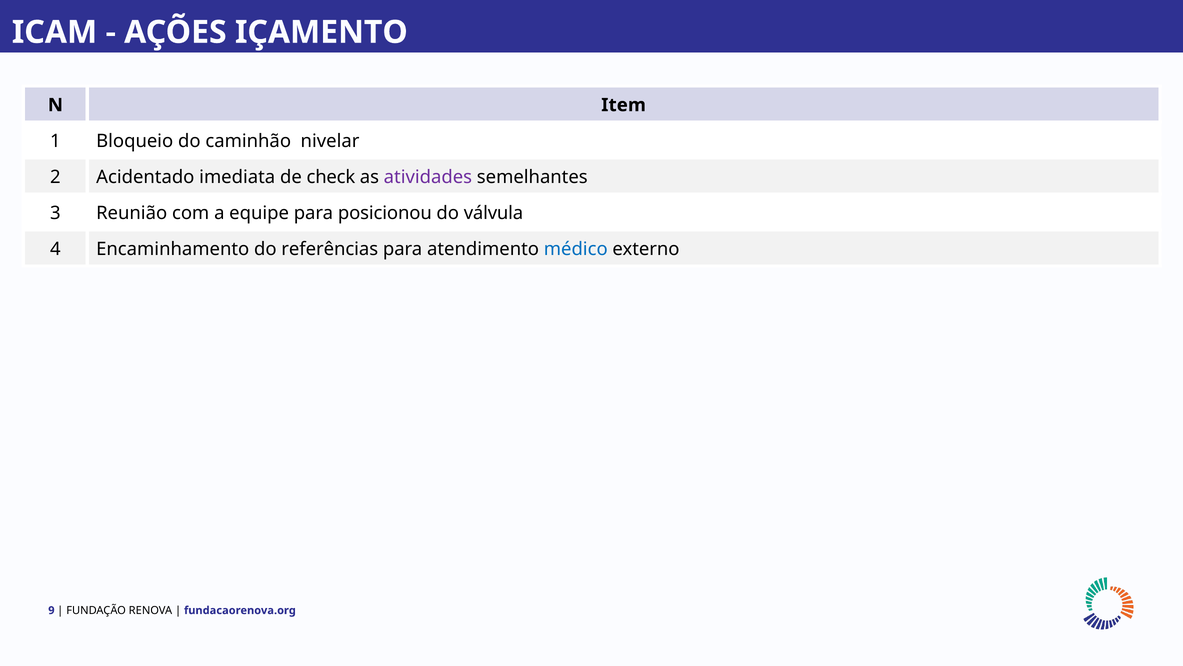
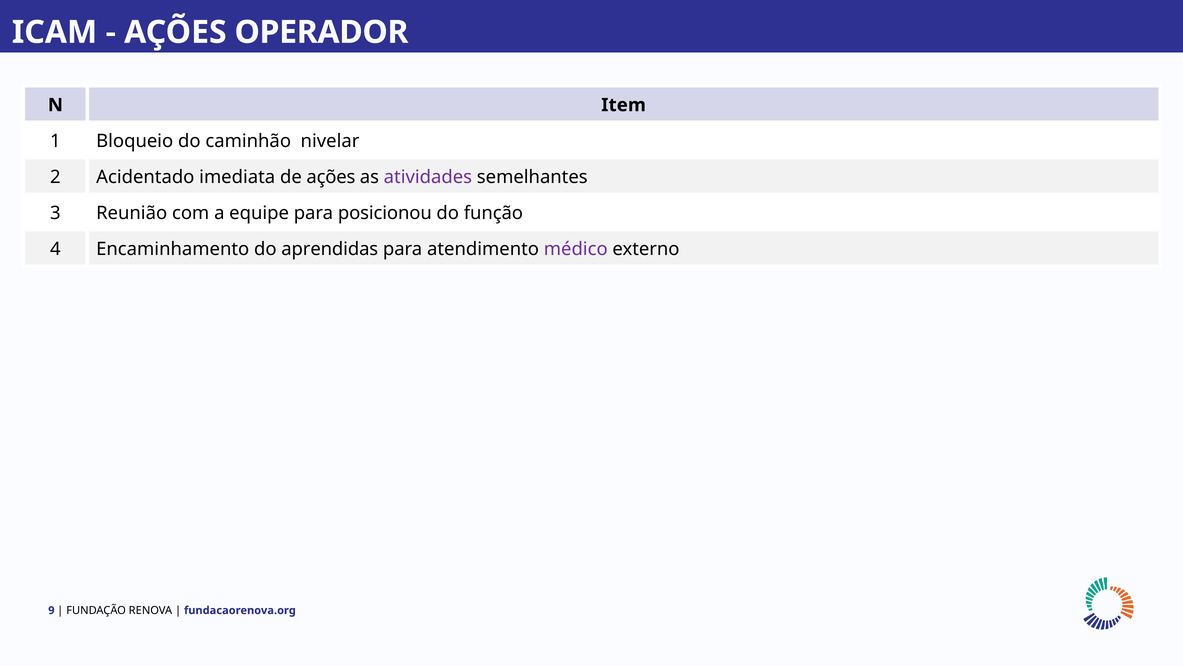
IÇAMENTO: IÇAMENTO -> OPERADOR
de check: check -> ações
válvula: válvula -> função
referências: referências -> aprendidas
médico colour: blue -> purple
